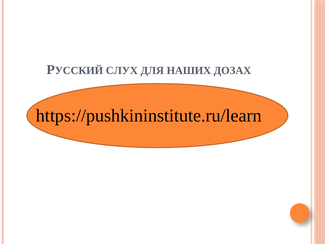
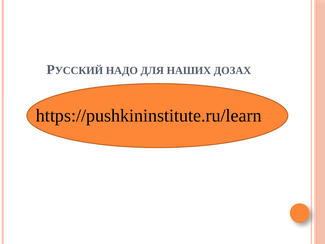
СЛУХ: СЛУХ -> НАДО
